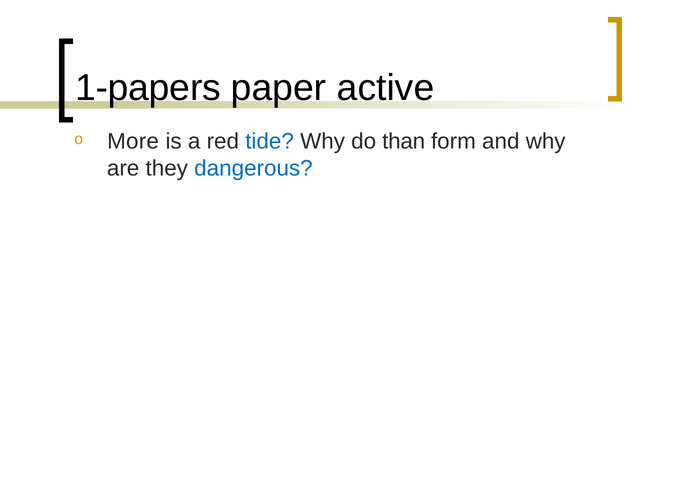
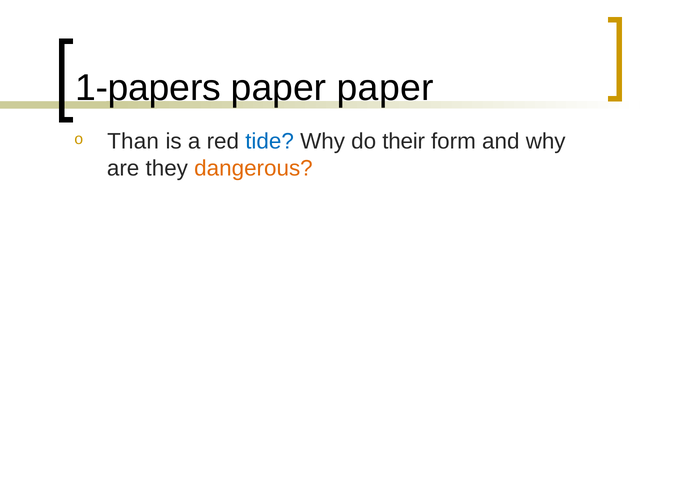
paper active: active -> paper
More: More -> Than
than: than -> their
dangerous colour: blue -> orange
